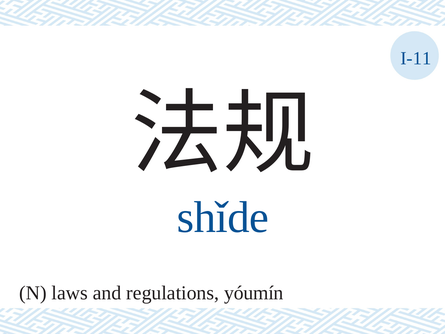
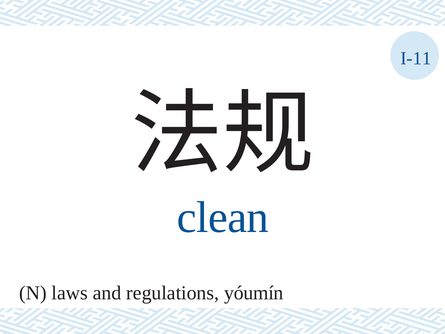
shǐde: shǐde -> clean
